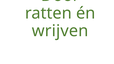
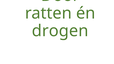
wrijven: wrijven -> drogen
